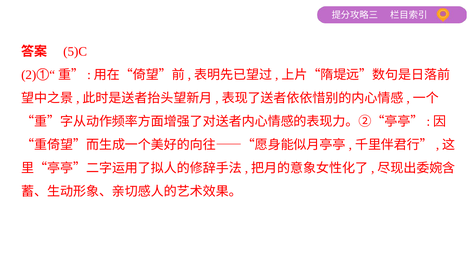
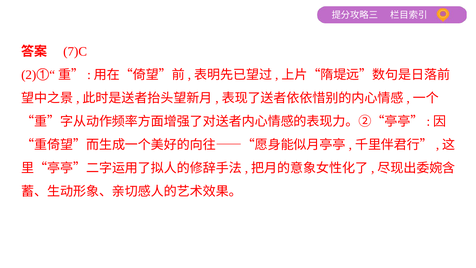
5)C: 5)C -> 7)C
